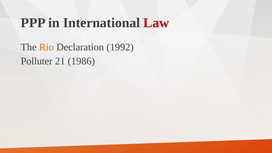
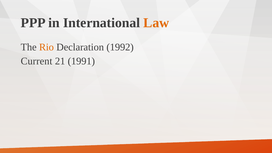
Law colour: red -> orange
Polluter: Polluter -> Current
1986: 1986 -> 1991
